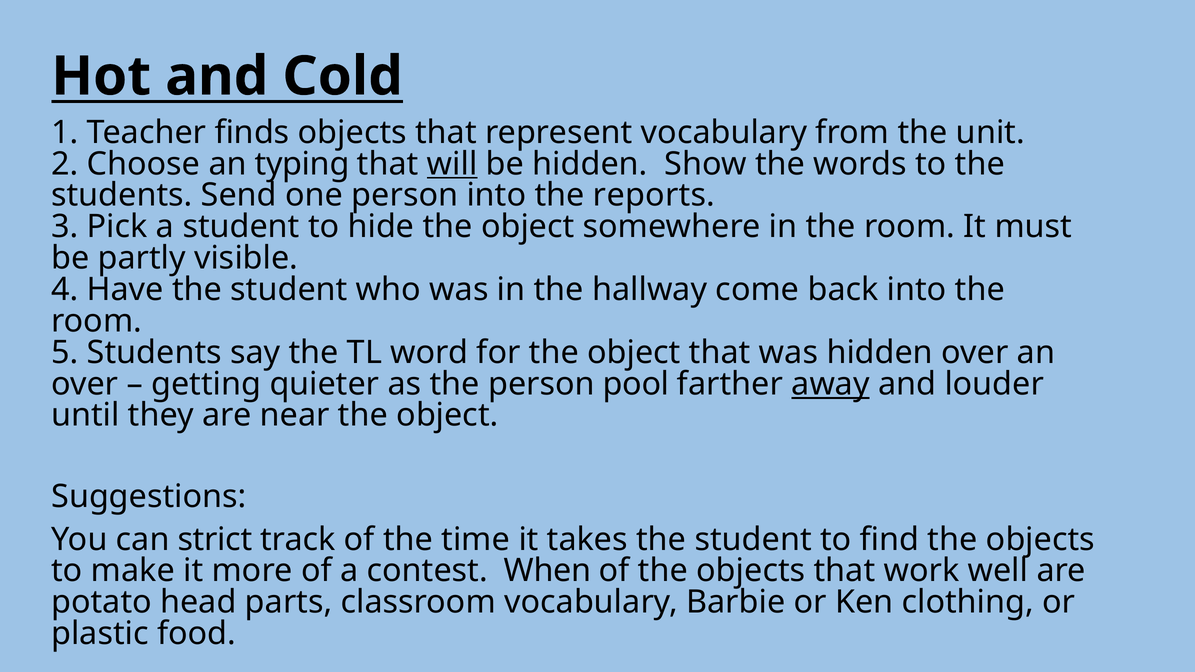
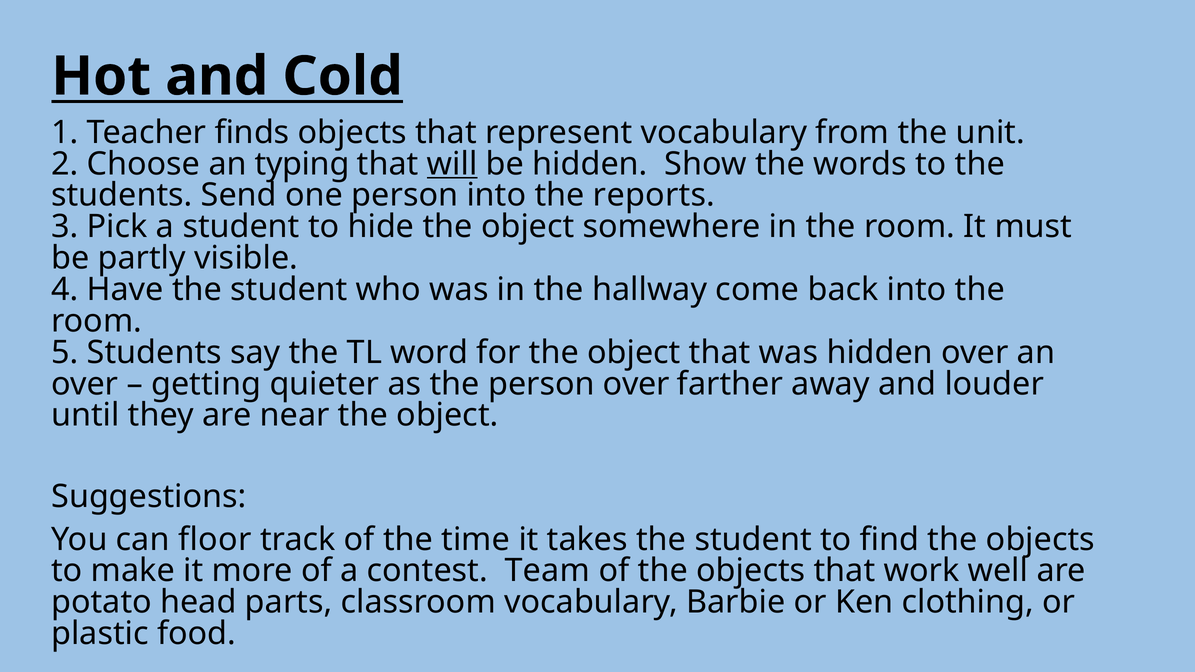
person pool: pool -> over
away underline: present -> none
strict: strict -> floor
When: When -> Team
